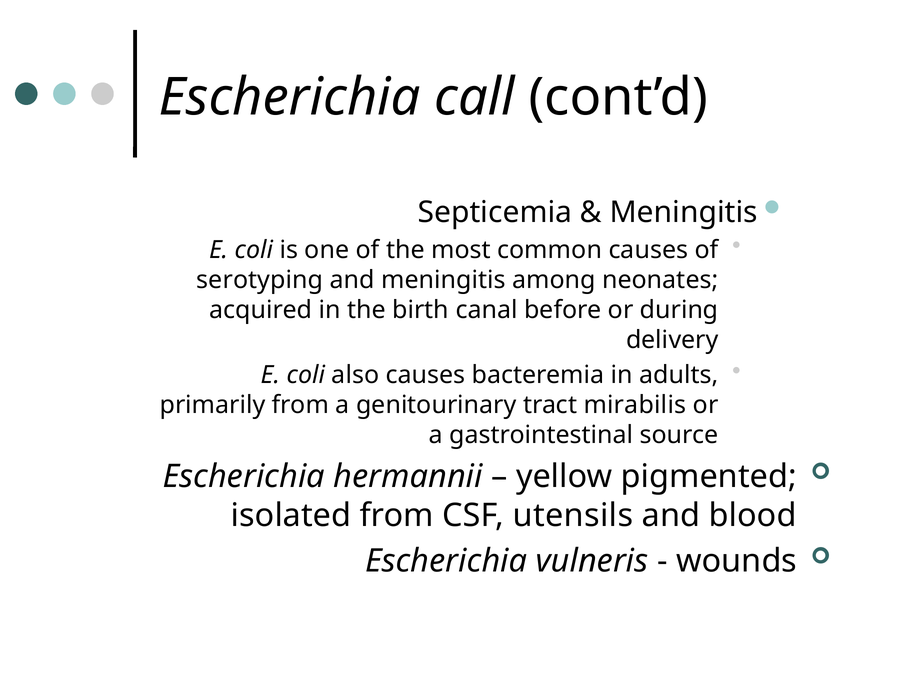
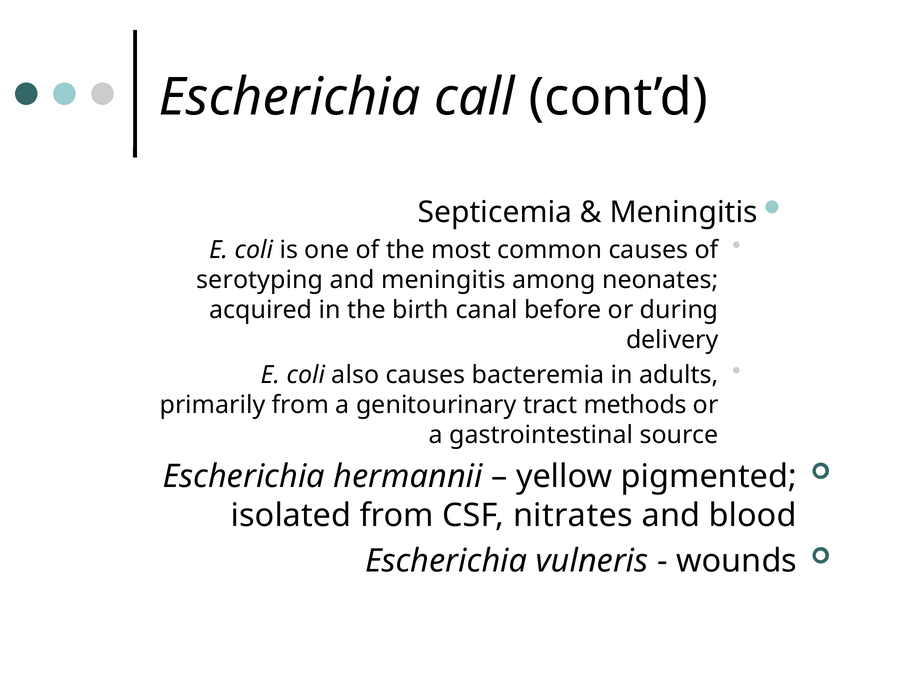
mirabilis: mirabilis -> methods
utensils: utensils -> nitrates
